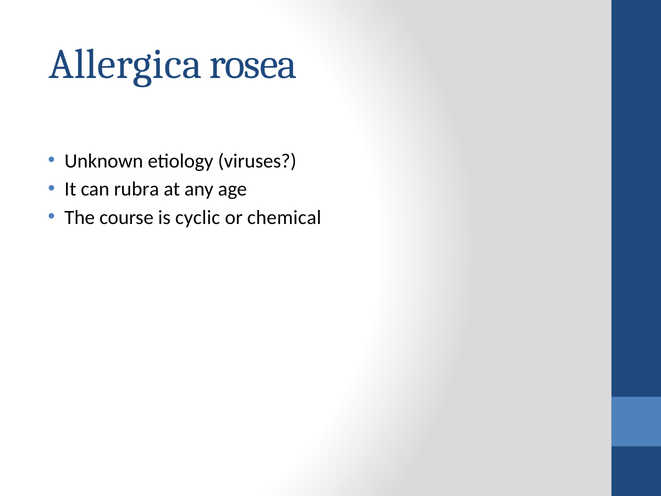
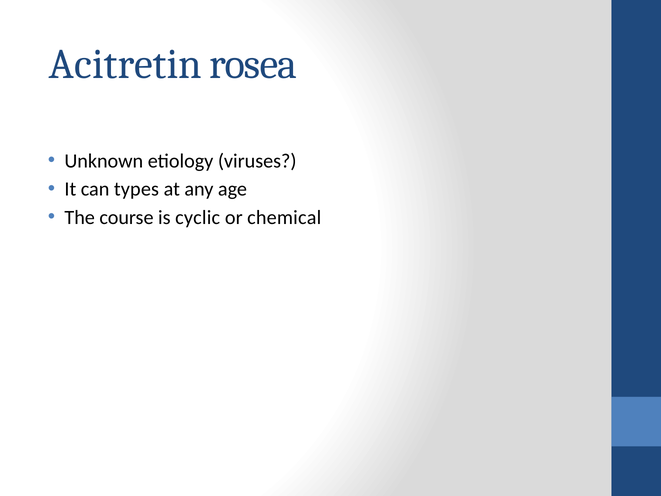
Allergica: Allergica -> Acitretin
rubra: rubra -> types
